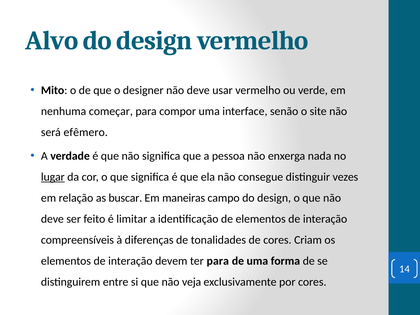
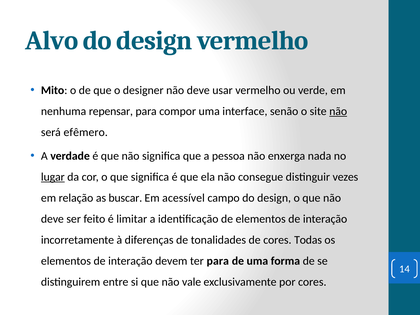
começar: começar -> repensar
não at (338, 111) underline: none -> present
maneiras: maneiras -> acessível
compreensíveis: compreensíveis -> incorretamente
Criam: Criam -> Todas
veja: veja -> vale
